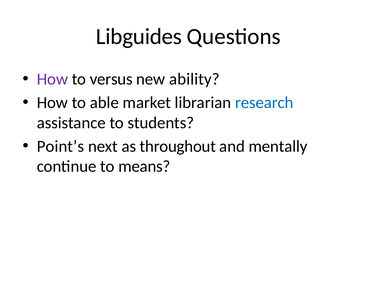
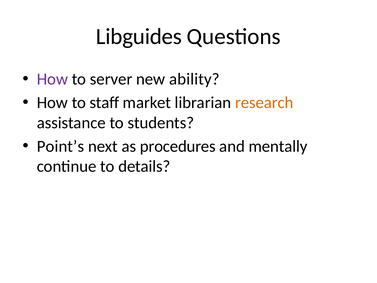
versus: versus -> server
able: able -> staff
research colour: blue -> orange
throughout: throughout -> procedures
means: means -> details
